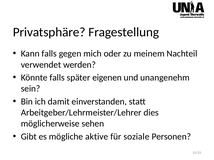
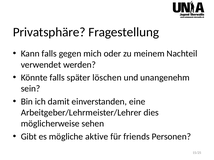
eigenen: eigenen -> löschen
statt: statt -> eine
soziale: soziale -> friends
